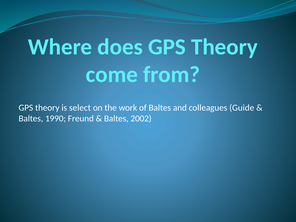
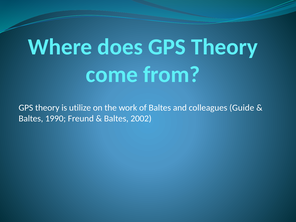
select: select -> utilize
